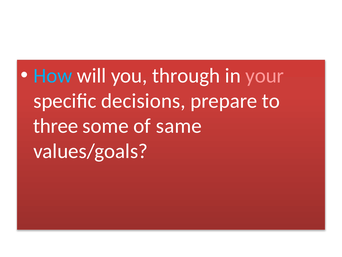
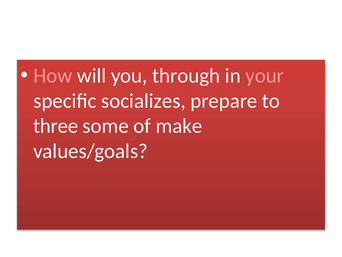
How colour: light blue -> pink
decisions: decisions -> socializes
same: same -> make
